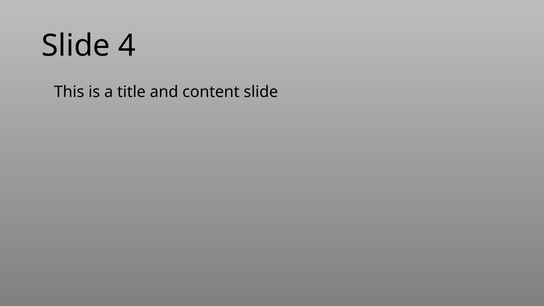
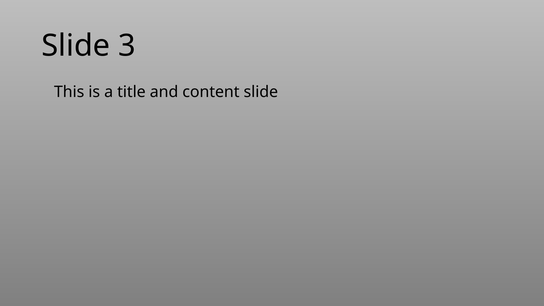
4: 4 -> 3
